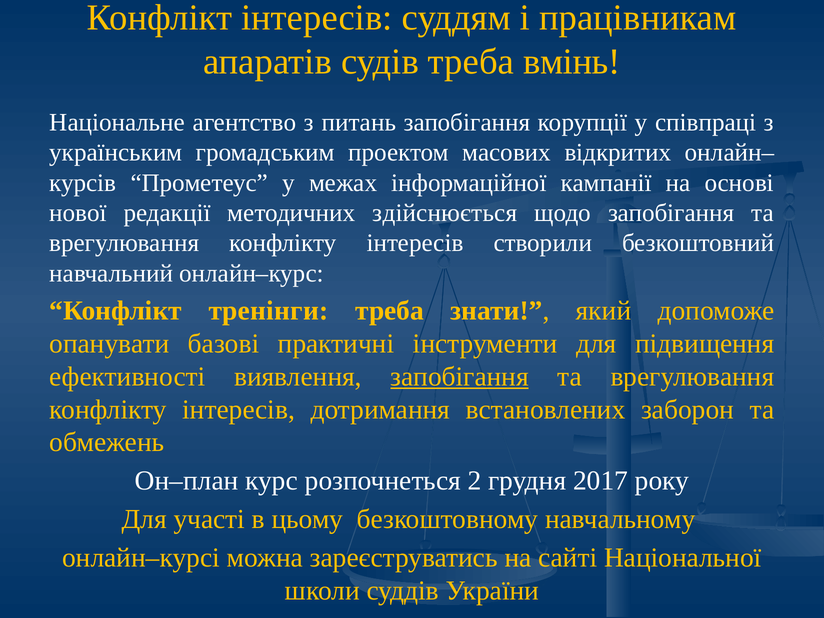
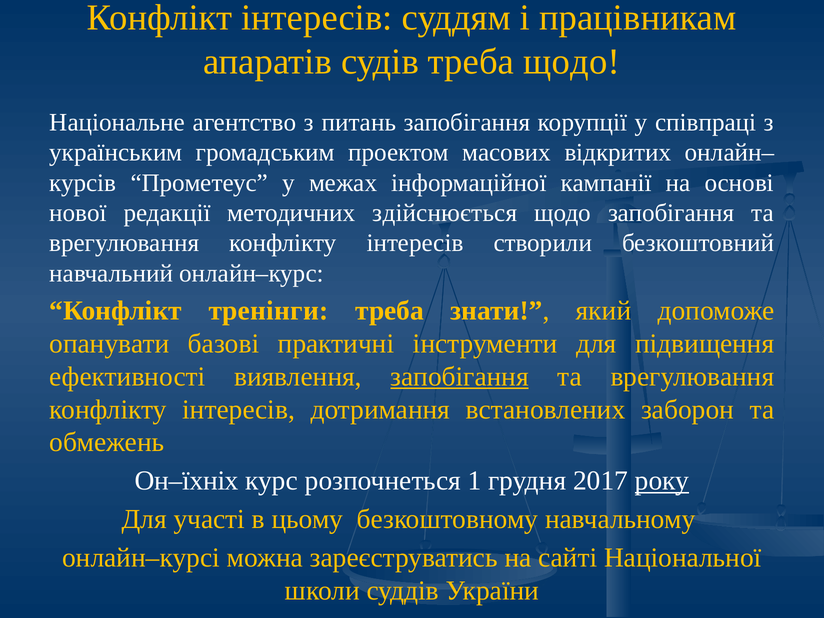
треба вмінь: вмінь -> щодо
Он–план: Он–план -> Он–їхніх
2: 2 -> 1
року underline: none -> present
